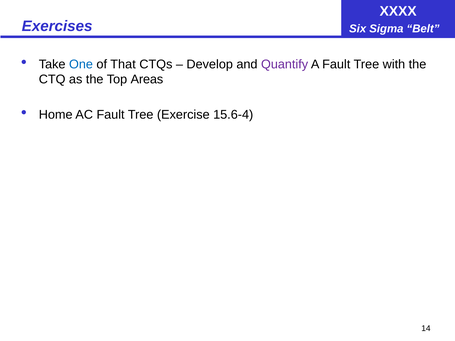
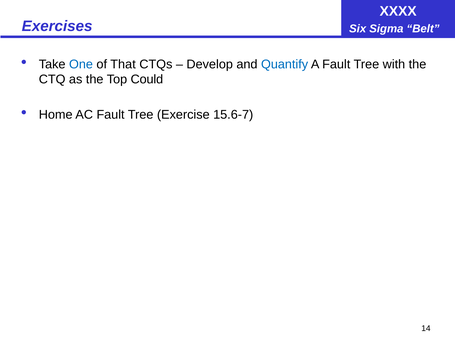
Quantify colour: purple -> blue
Areas: Areas -> Could
15.6-4: 15.6-4 -> 15.6-7
